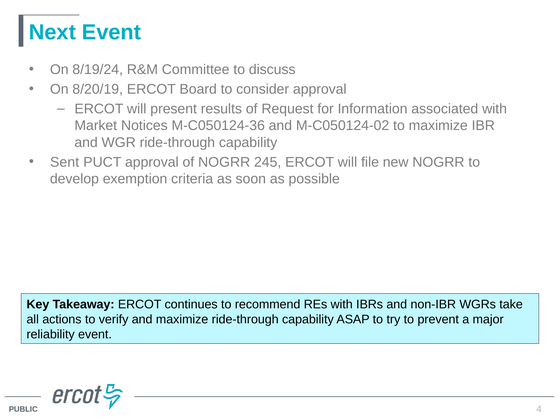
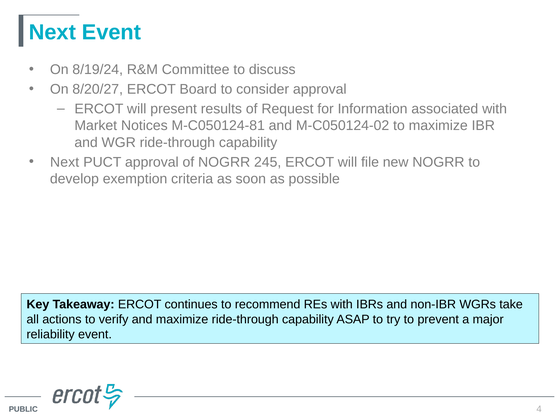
8/20/19: 8/20/19 -> 8/20/27
M-C050124-36: M-C050124-36 -> M-C050124-81
Sent at (65, 162): Sent -> Next
